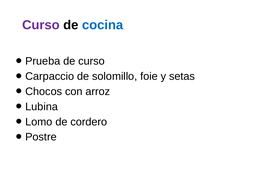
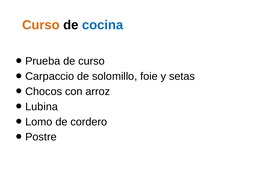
Curso at (41, 25) colour: purple -> orange
